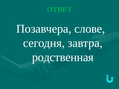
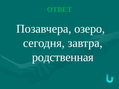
слове: слове -> озеро
